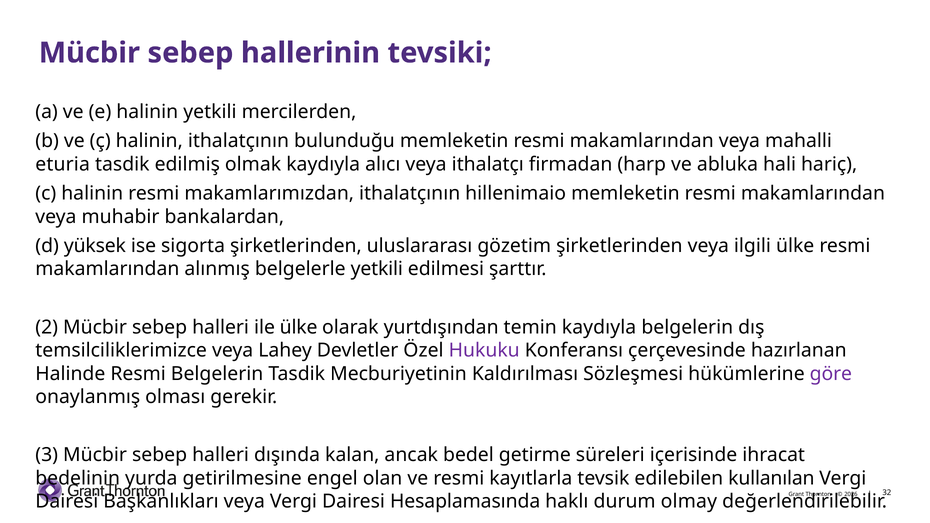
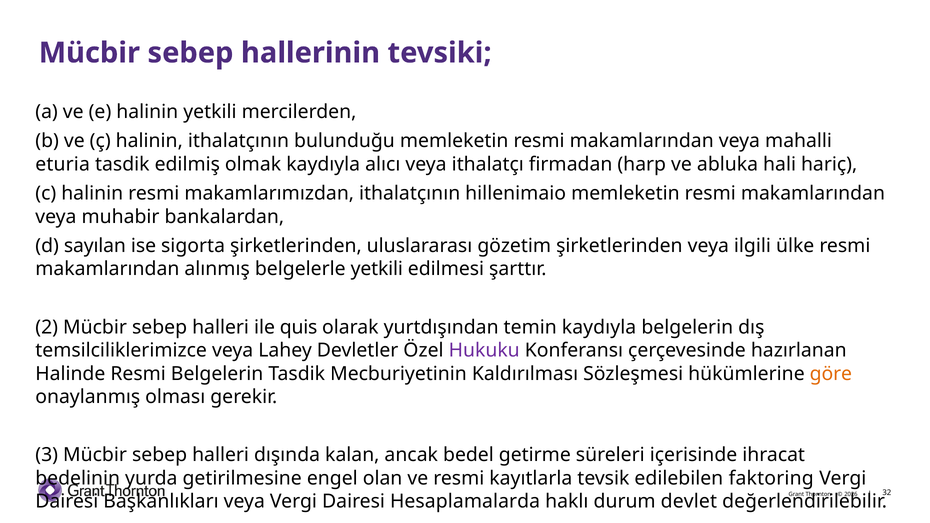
yüksek: yüksek -> sayılan
ile ülke: ülke -> quis
göre colour: purple -> orange
kullanılan: kullanılan -> faktoring
Hesaplamasında: Hesaplamasında -> Hesaplamalarda
olmay: olmay -> devlet
